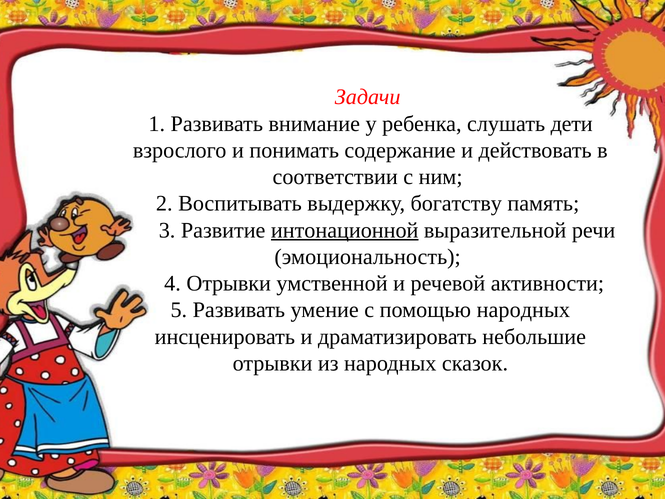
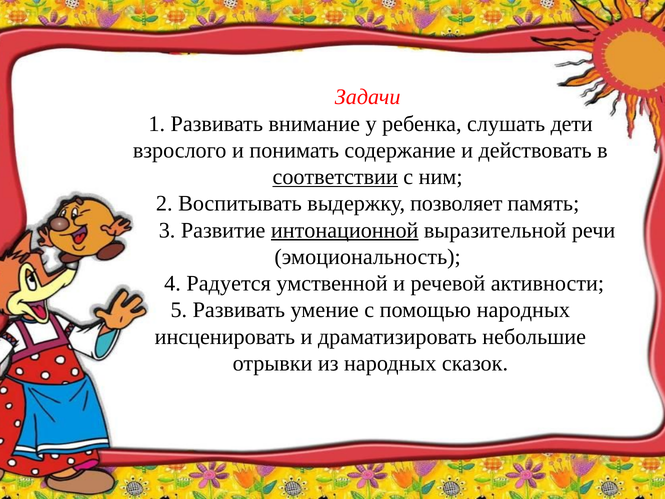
соответствии underline: none -> present
богатству: богатству -> позволяет
4 Отрывки: Отрывки -> Радуется
